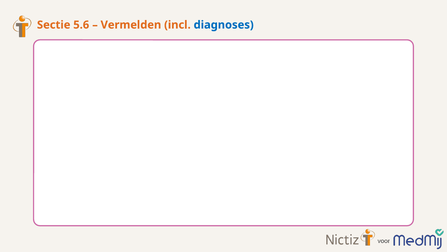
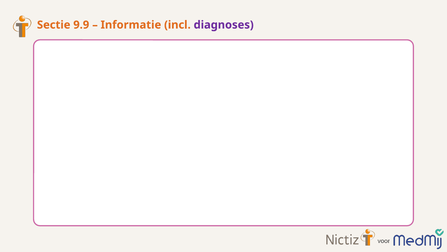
5.6: 5.6 -> 9.9
Vermelden: Vermelden -> Informatie
diagnoses colour: blue -> purple
